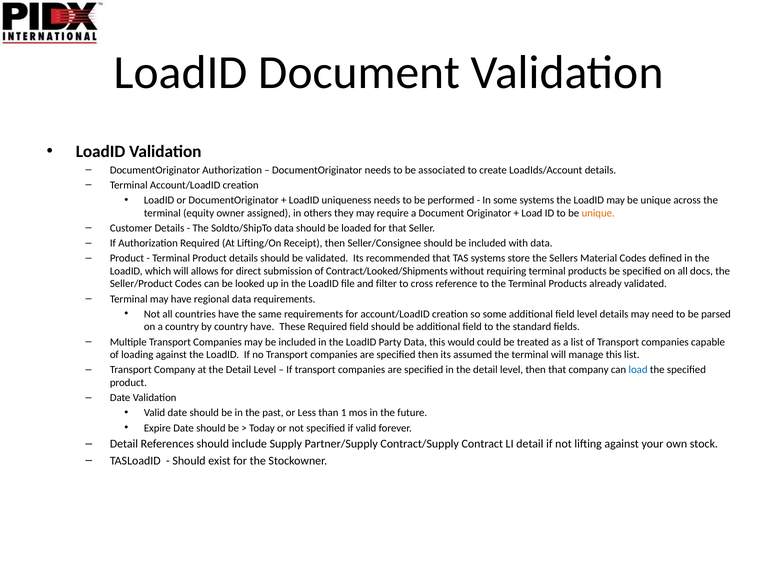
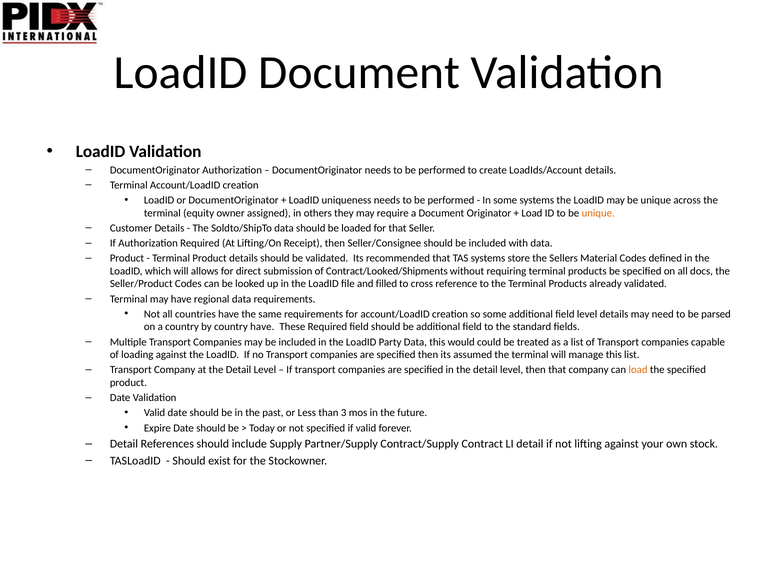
associated at (442, 170): associated -> performed
filter: filter -> filled
load at (638, 370) colour: blue -> orange
1: 1 -> 3
